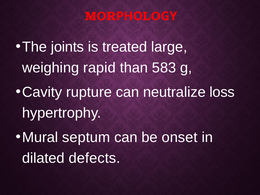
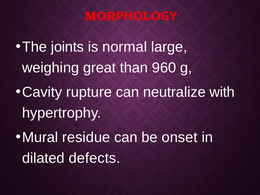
treated: treated -> normal
rapid: rapid -> great
583: 583 -> 960
loss: loss -> with
septum: septum -> residue
